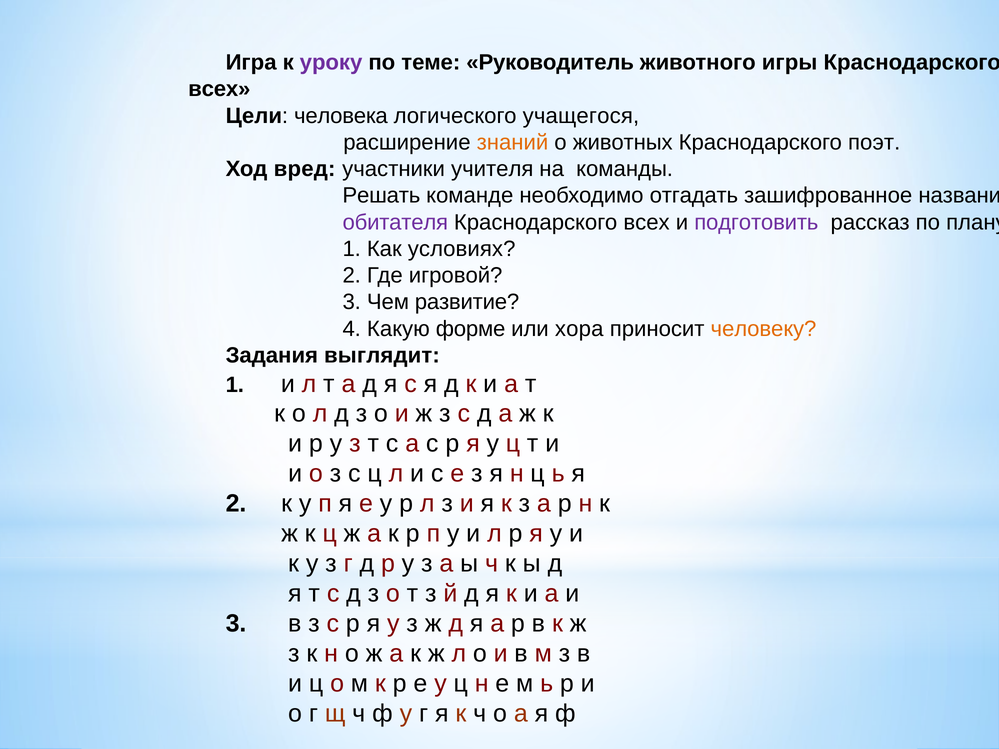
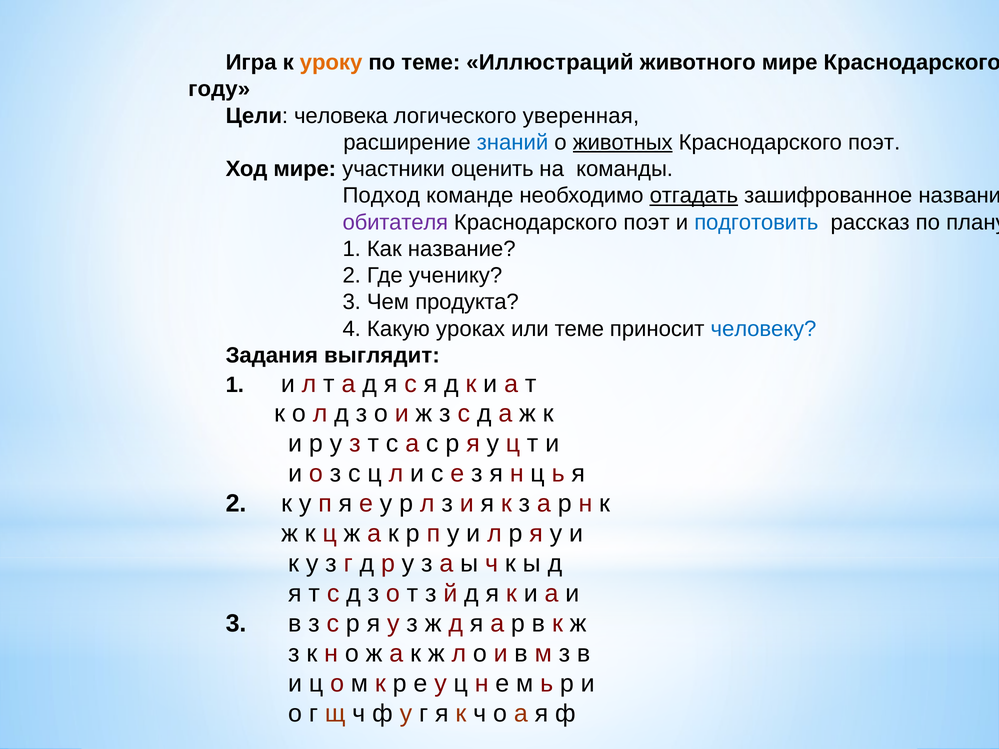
уроку colour: purple -> orange
Руководитель: Руководитель -> Иллюстраций
животного игры: игры -> мире
всех at (219, 89): всех -> году
учащегося: учащегося -> уверенная
знаний colour: orange -> blue
животных underline: none -> present
Ход вред: вред -> мире
учителя: учителя -> оценить
Решать: Решать -> Подход
отгадать underline: none -> present
всех at (647, 222): всех -> поэт
подготовить colour: purple -> blue
Как условиях: условиях -> название
игровой: игровой -> ученику
развитие: развитие -> продукта
форме: форме -> уроках
или хора: хора -> теме
человеку colour: orange -> blue
